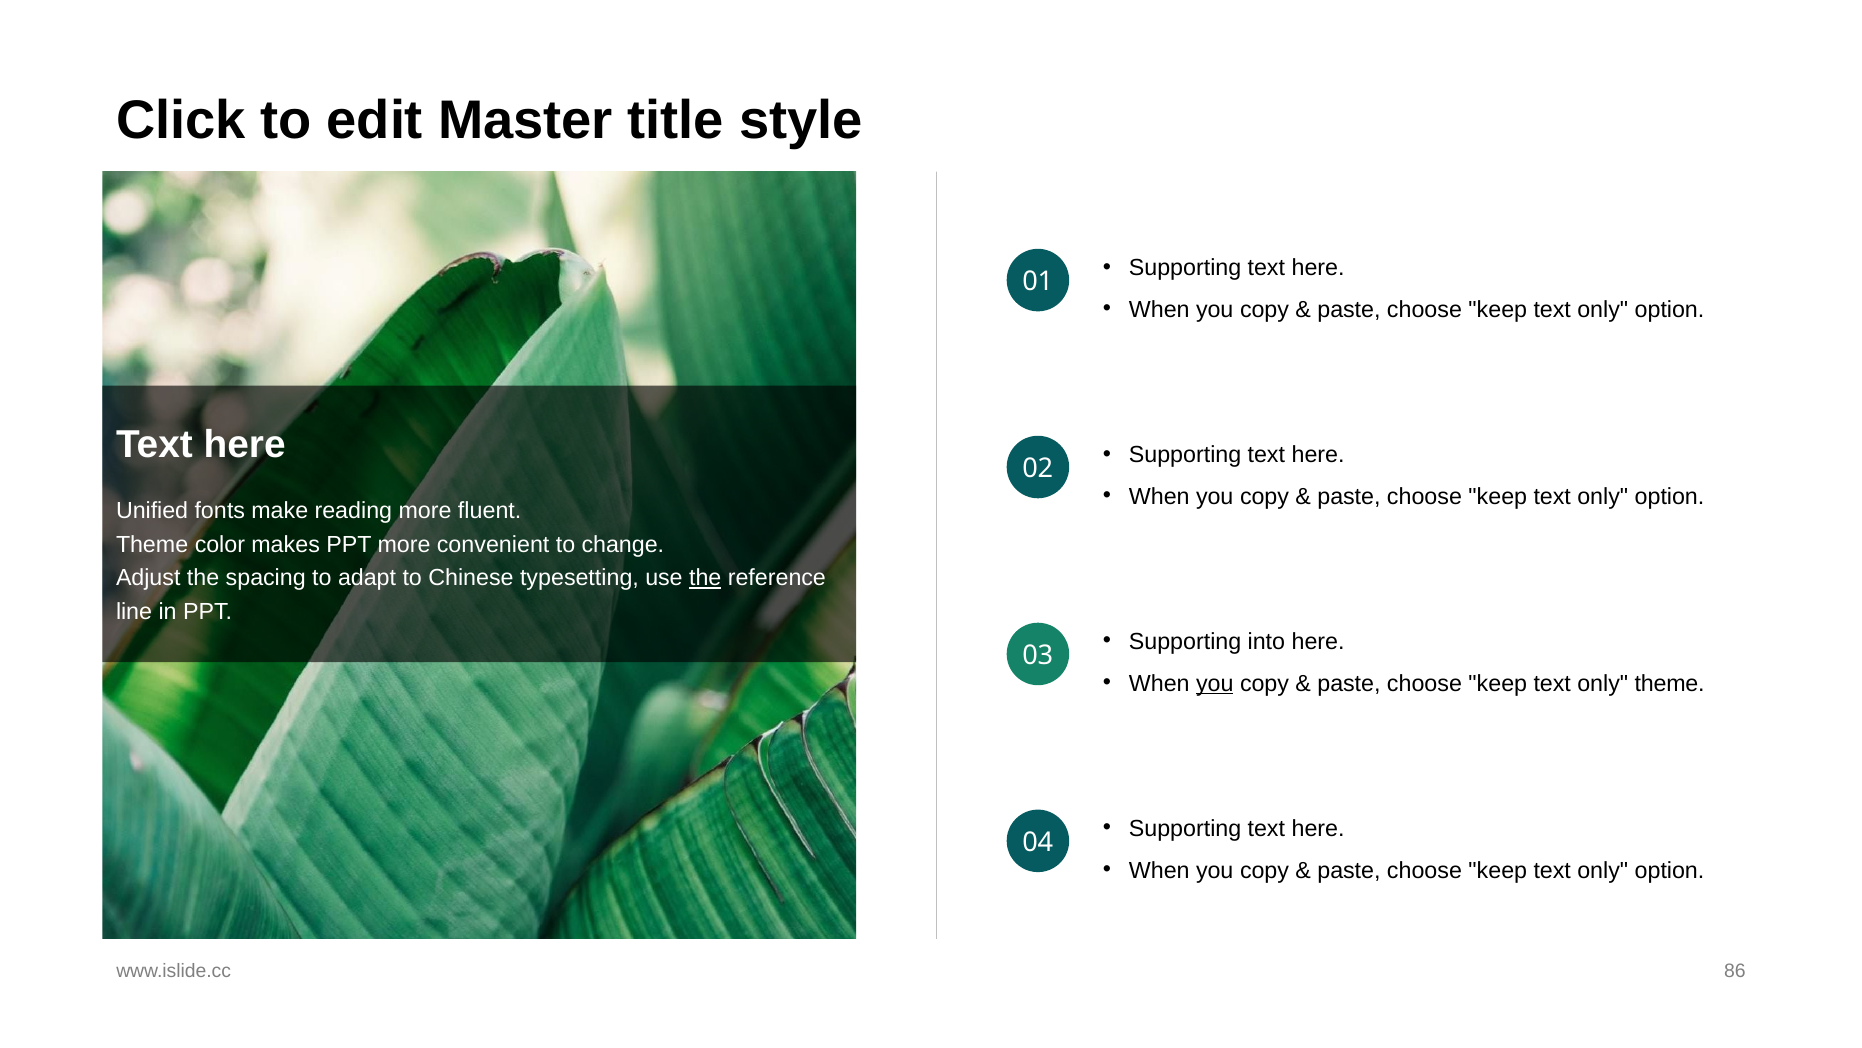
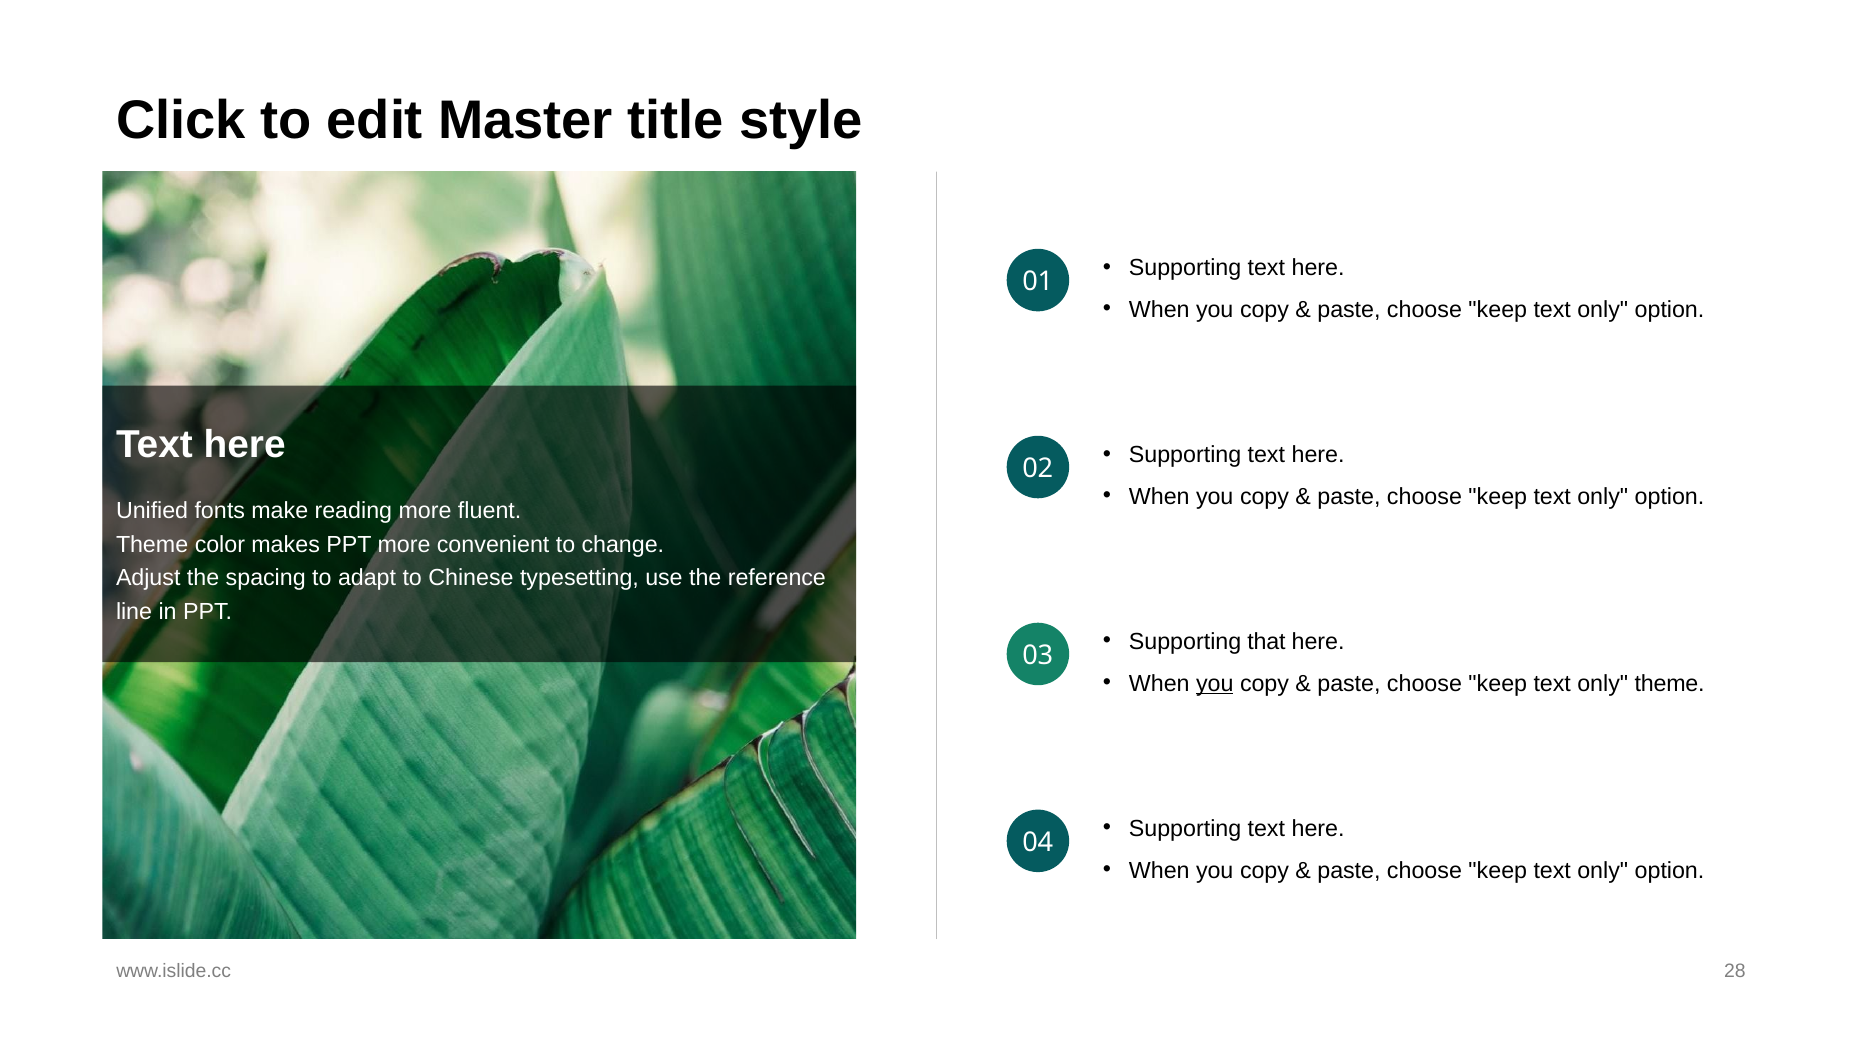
the at (705, 577) underline: present -> none
into: into -> that
86: 86 -> 28
